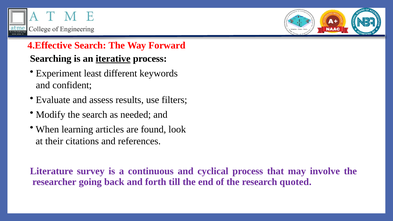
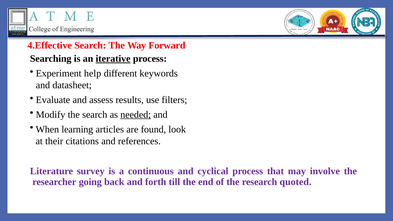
least: least -> help
confident: confident -> datasheet
needed underline: none -> present
